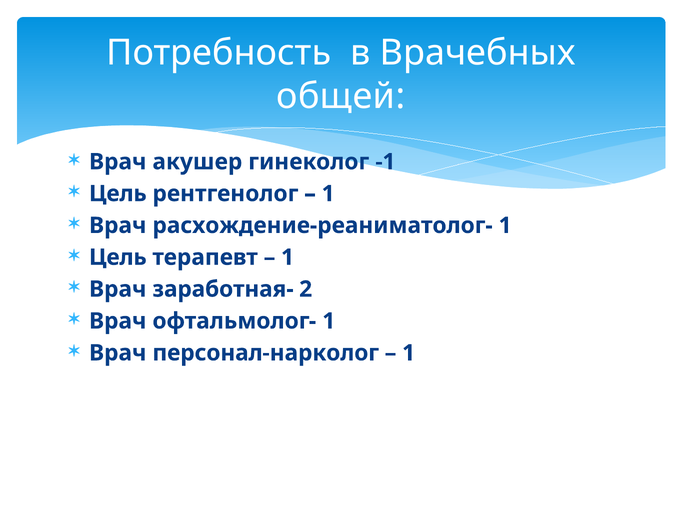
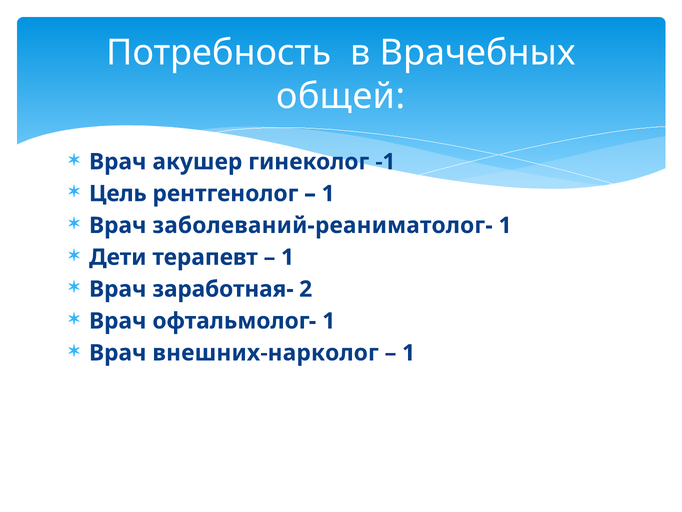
расхождение-реаниматолог-: расхождение-реаниматолог- -> заболеваний-реаниматолог-
Цель at (118, 257): Цель -> Дети
персонал-нарколог: персонал-нарколог -> внешних-нарколог
